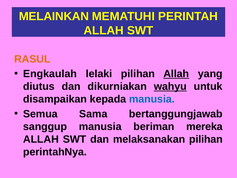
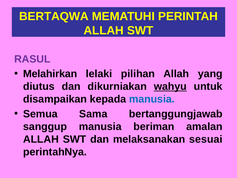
MELAINKAN: MELAINKAN -> BERTAQWA
RASUL colour: orange -> purple
Engkaulah: Engkaulah -> Melahirkan
Allah at (176, 74) underline: present -> none
mereka: mereka -> amalan
melaksanakan pilihan: pilihan -> sesuai
